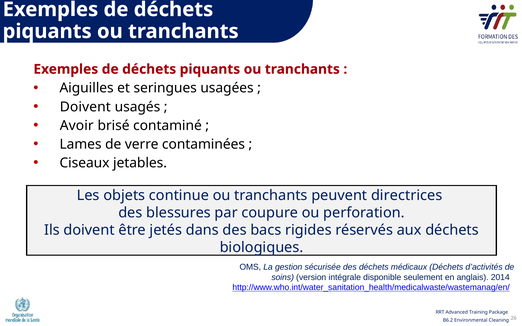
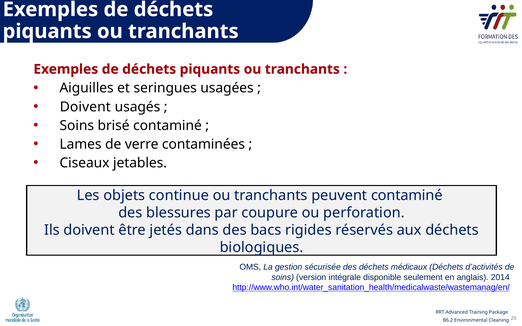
Avoir at (77, 126): Avoir -> Soins
peuvent directrices: directrices -> contaminé
